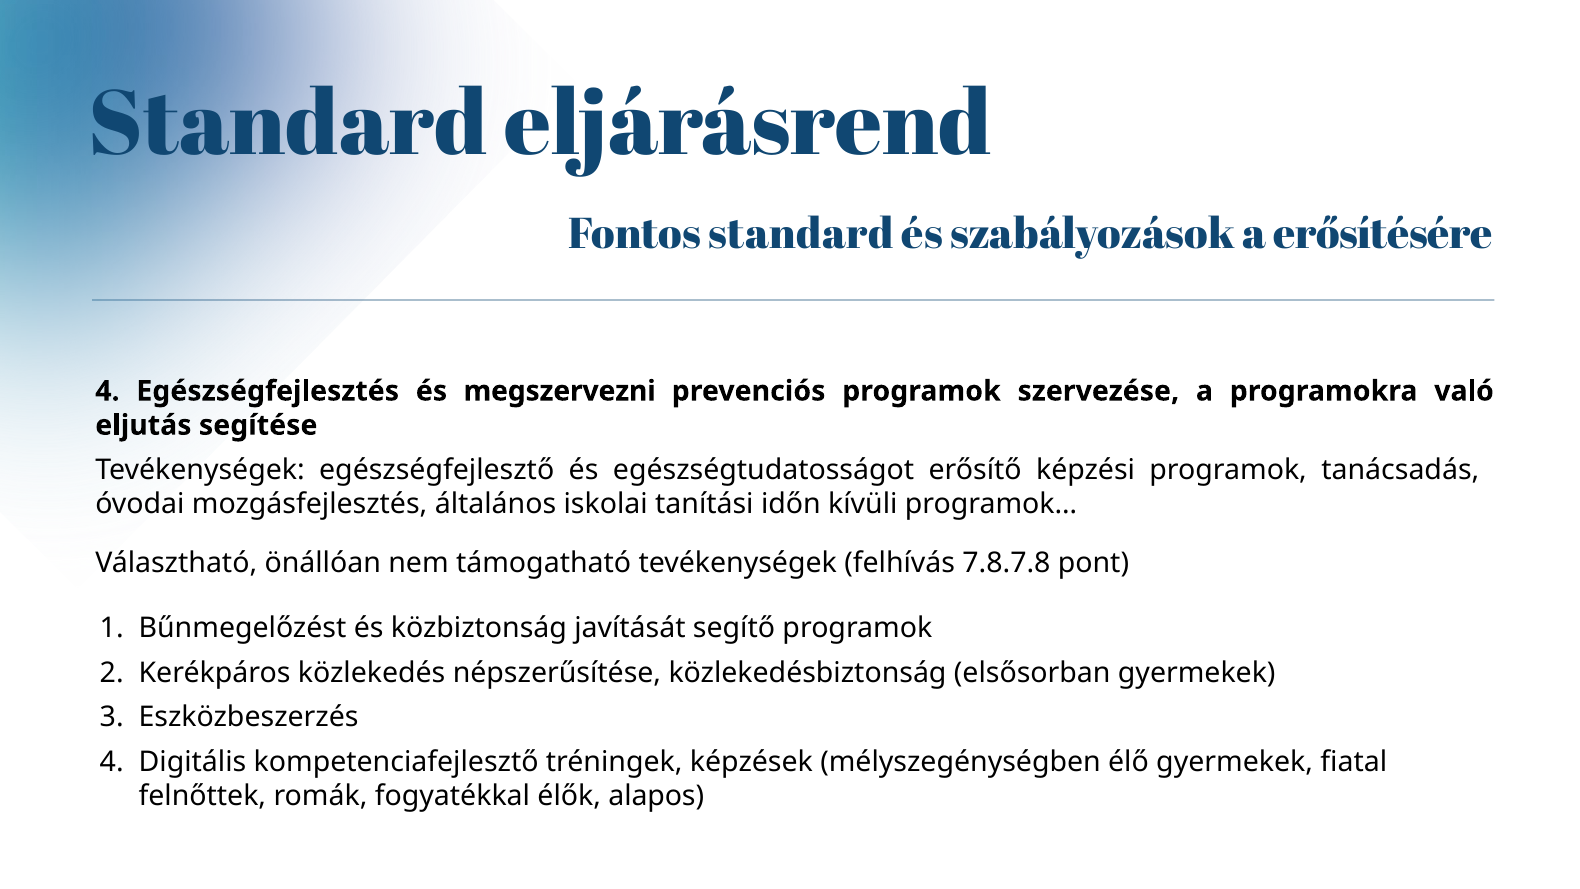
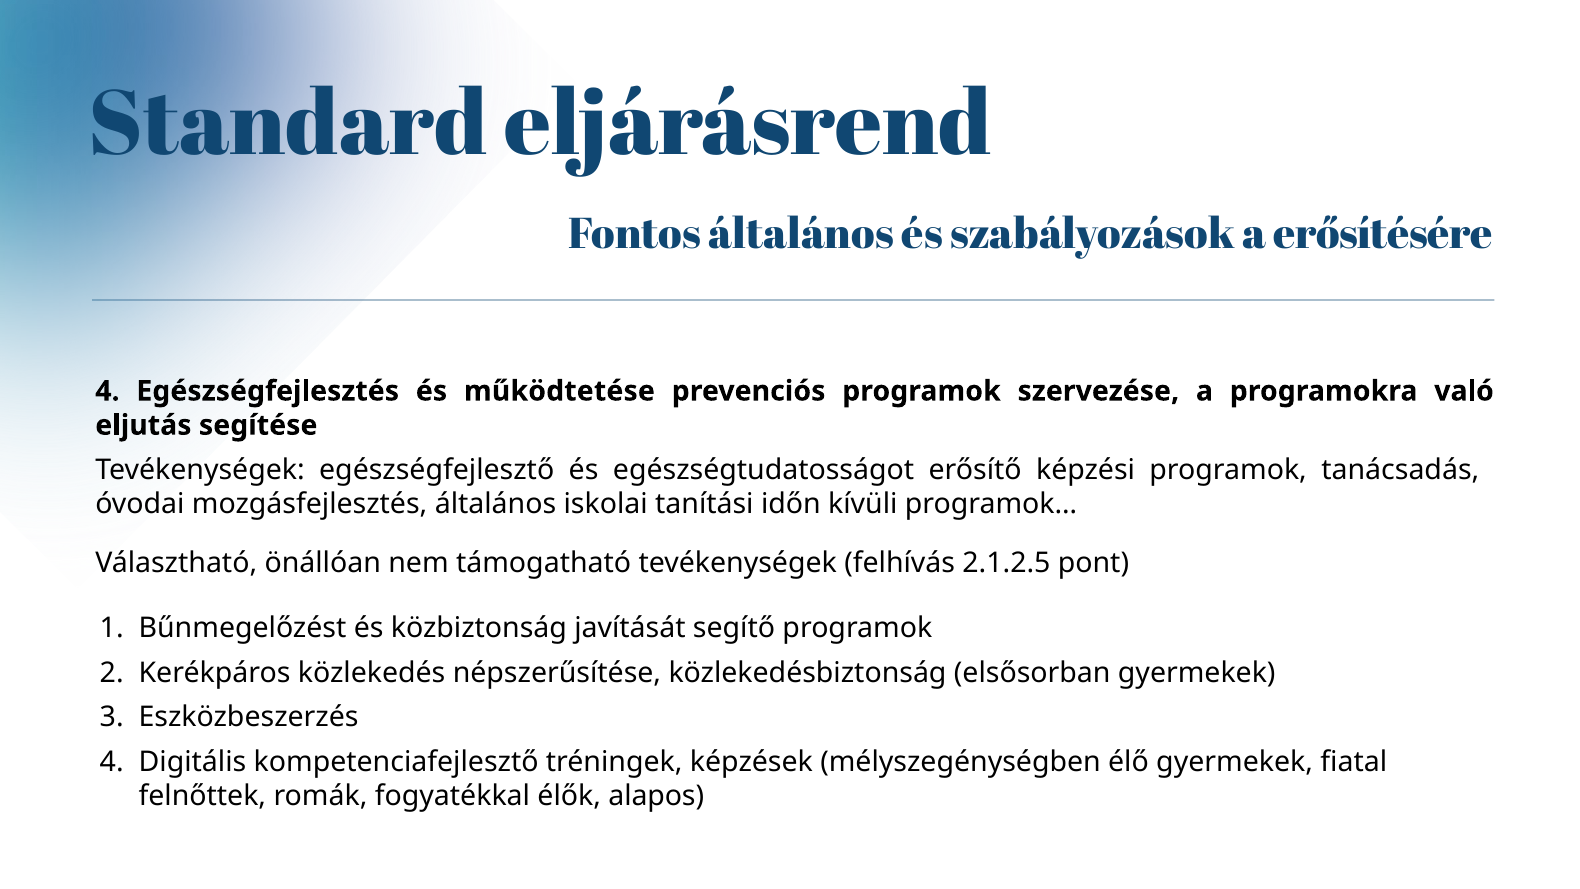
Fontos standard: standard -> általános
megszervezni: megszervezni -> működtetése
7.8.7.8: 7.8.7.8 -> 2.1.2.5
